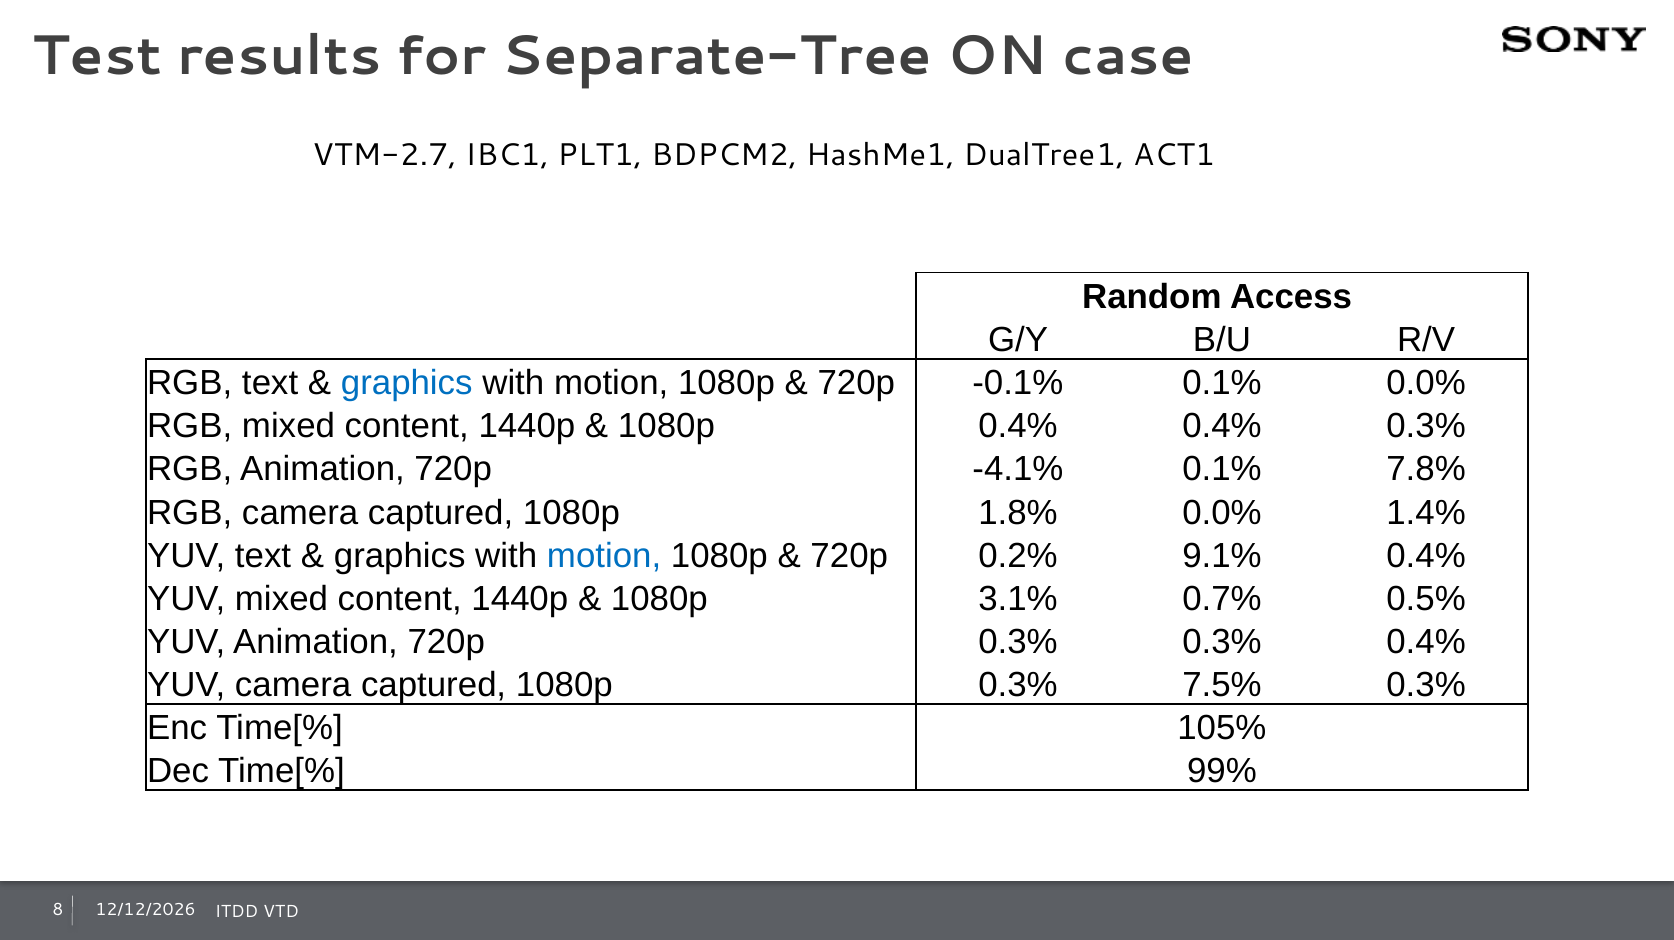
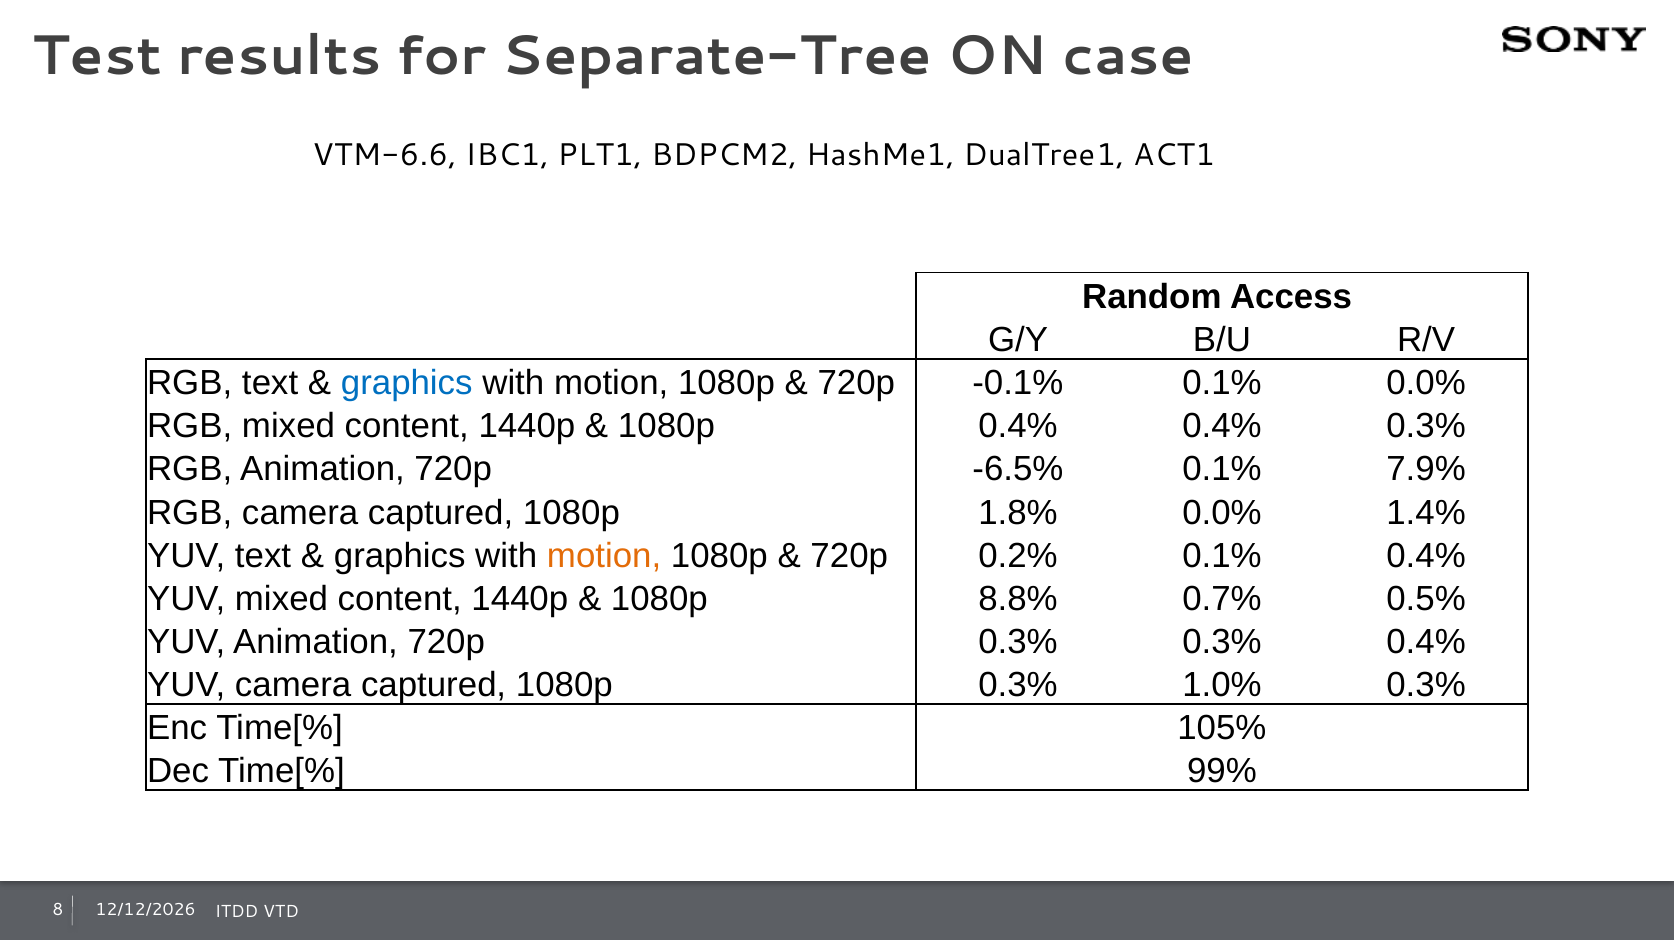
VTM-2.7: VTM-2.7 -> VTM-6.6
-4.1%: -4.1% -> -6.5%
7.8%: 7.8% -> 7.9%
motion at (604, 556) colour: blue -> orange
0.2% 9.1%: 9.1% -> 0.1%
3.1%: 3.1% -> 8.8%
7.5%: 7.5% -> 1.0%
